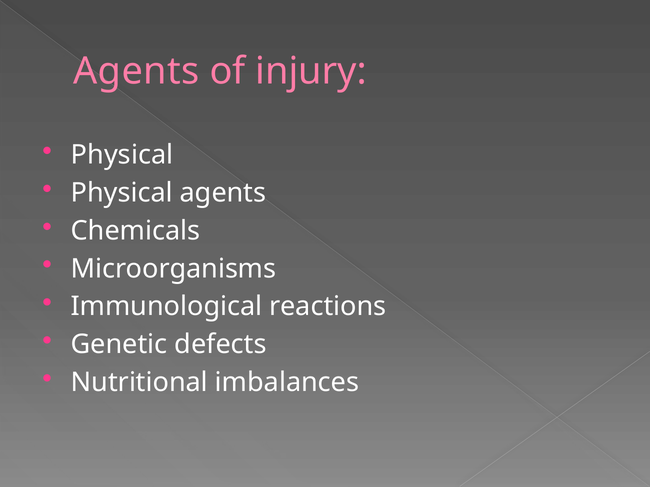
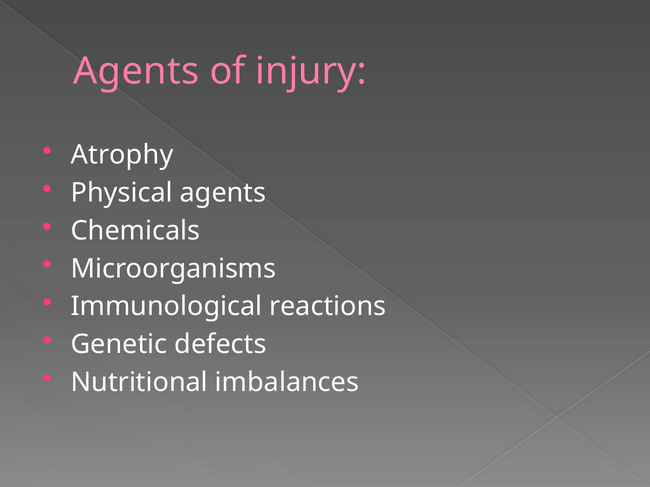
Physical at (122, 155): Physical -> Atrophy
